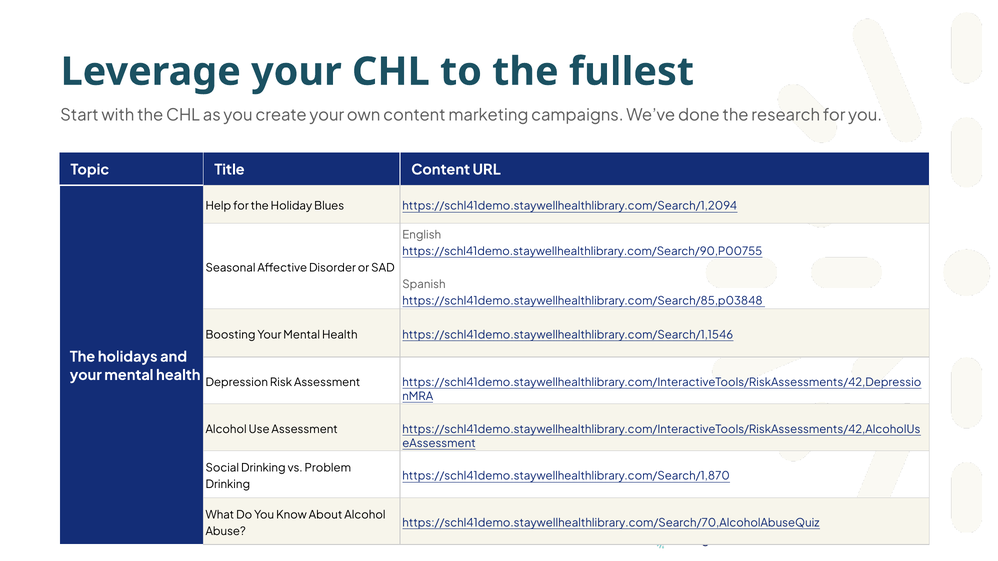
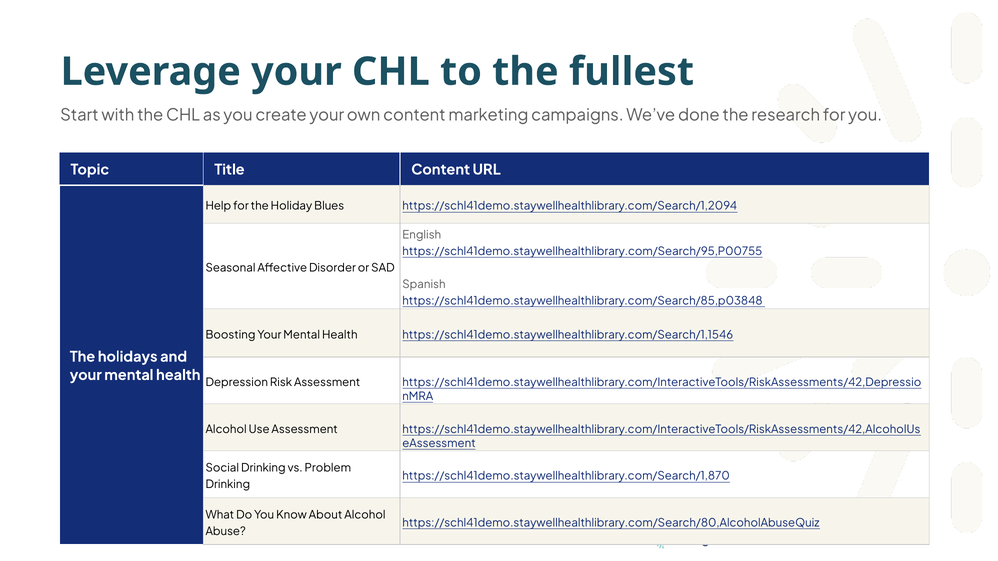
https://schl41demo.staywellhealthlibrary.com/Search/90,P00755: https://schl41demo.staywellhealthlibrary.com/Search/90,P00755 -> https://schl41demo.staywellhealthlibrary.com/Search/95,P00755
https://schl41demo.staywellhealthlibrary.com/Search/70,AlcoholAbuseQuiz: https://schl41demo.staywellhealthlibrary.com/Search/70,AlcoholAbuseQuiz -> https://schl41demo.staywellhealthlibrary.com/Search/80,AlcoholAbuseQuiz
